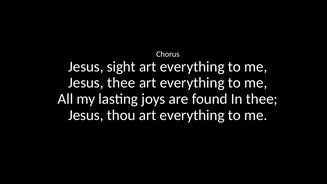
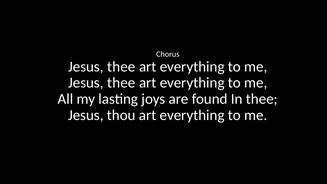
sight at (121, 67): sight -> thee
